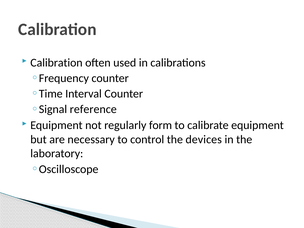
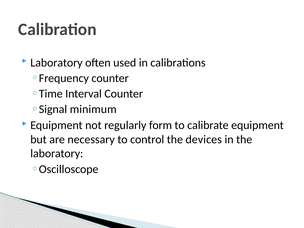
Calibration at (56, 63): Calibration -> Laboratory
reference: reference -> minimum
